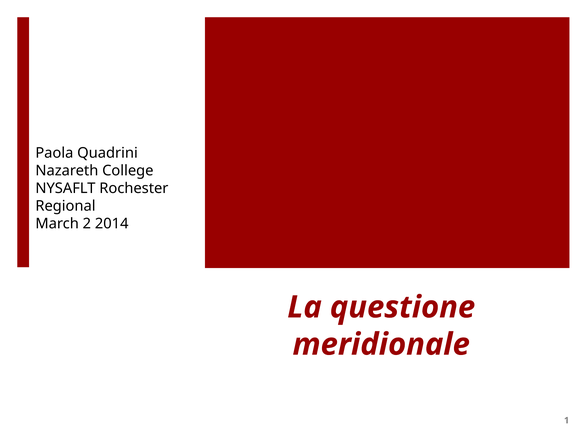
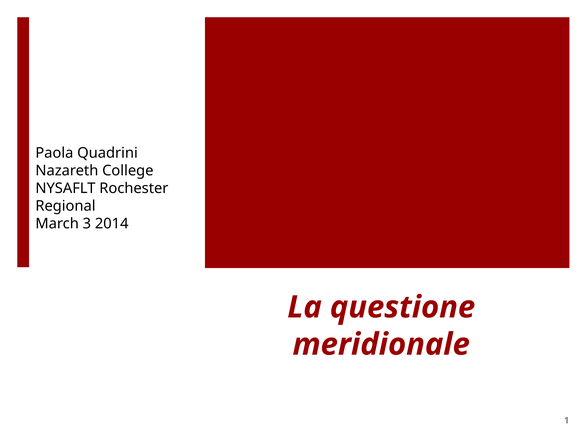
2: 2 -> 3
